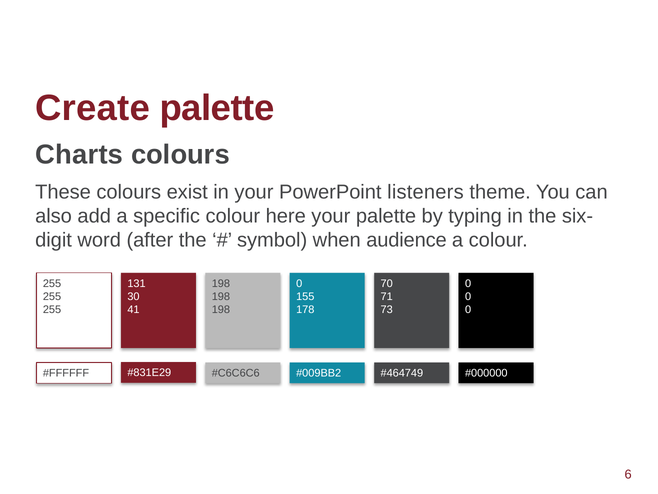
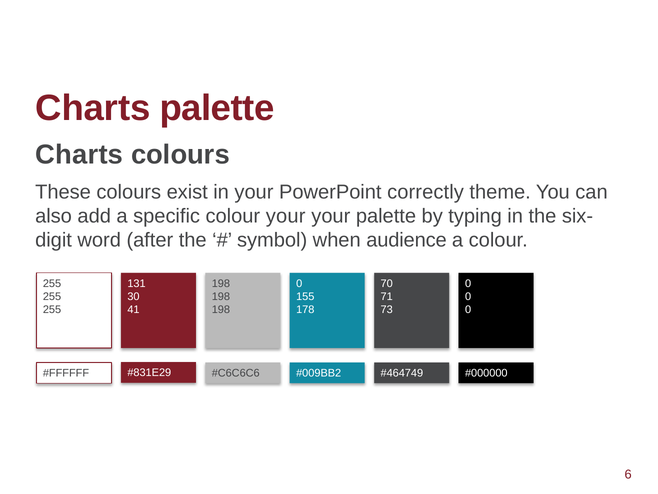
Create at (93, 108): Create -> Charts
listeners: listeners -> correctly
colour here: here -> your
